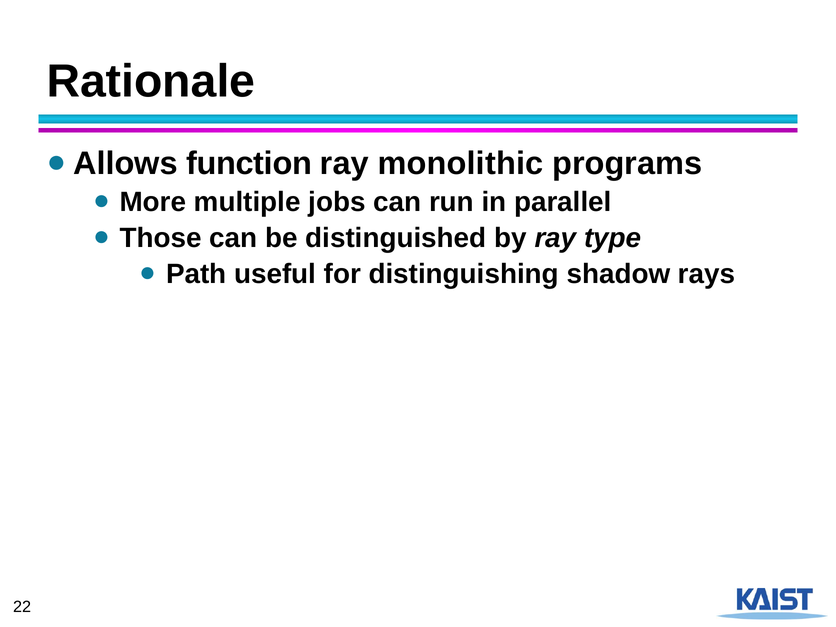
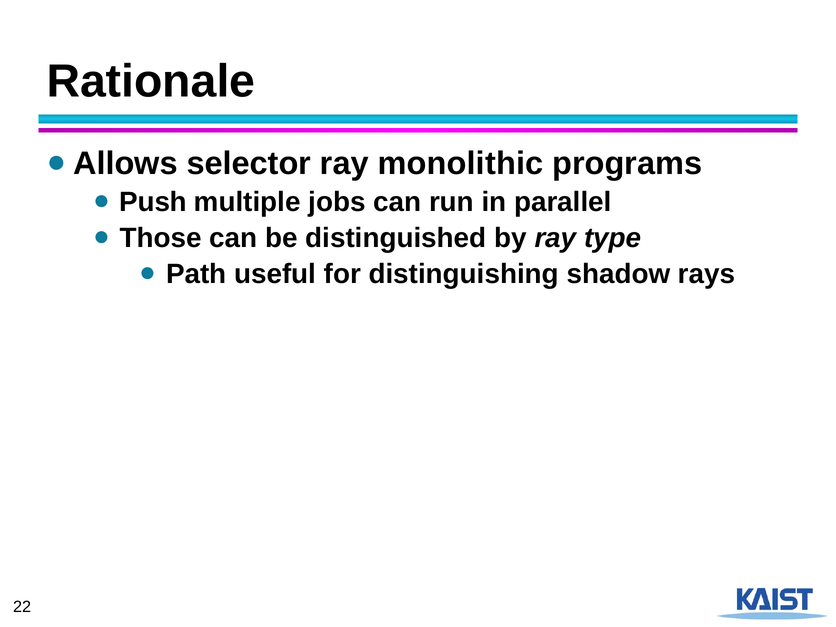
function: function -> selector
More: More -> Push
